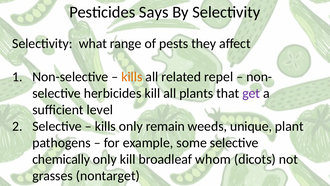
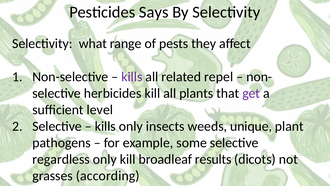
kills at (132, 77) colour: orange -> purple
remain: remain -> insects
chemically: chemically -> regardless
whom: whom -> results
nontarget: nontarget -> according
